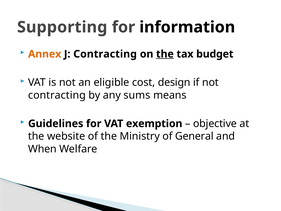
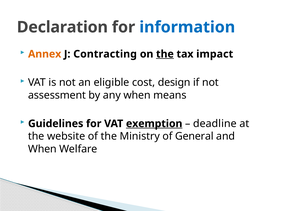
Supporting: Supporting -> Declaration
information colour: black -> blue
budget: budget -> impact
contracting at (57, 95): contracting -> assessment
any sums: sums -> when
exemption underline: none -> present
objective: objective -> deadline
